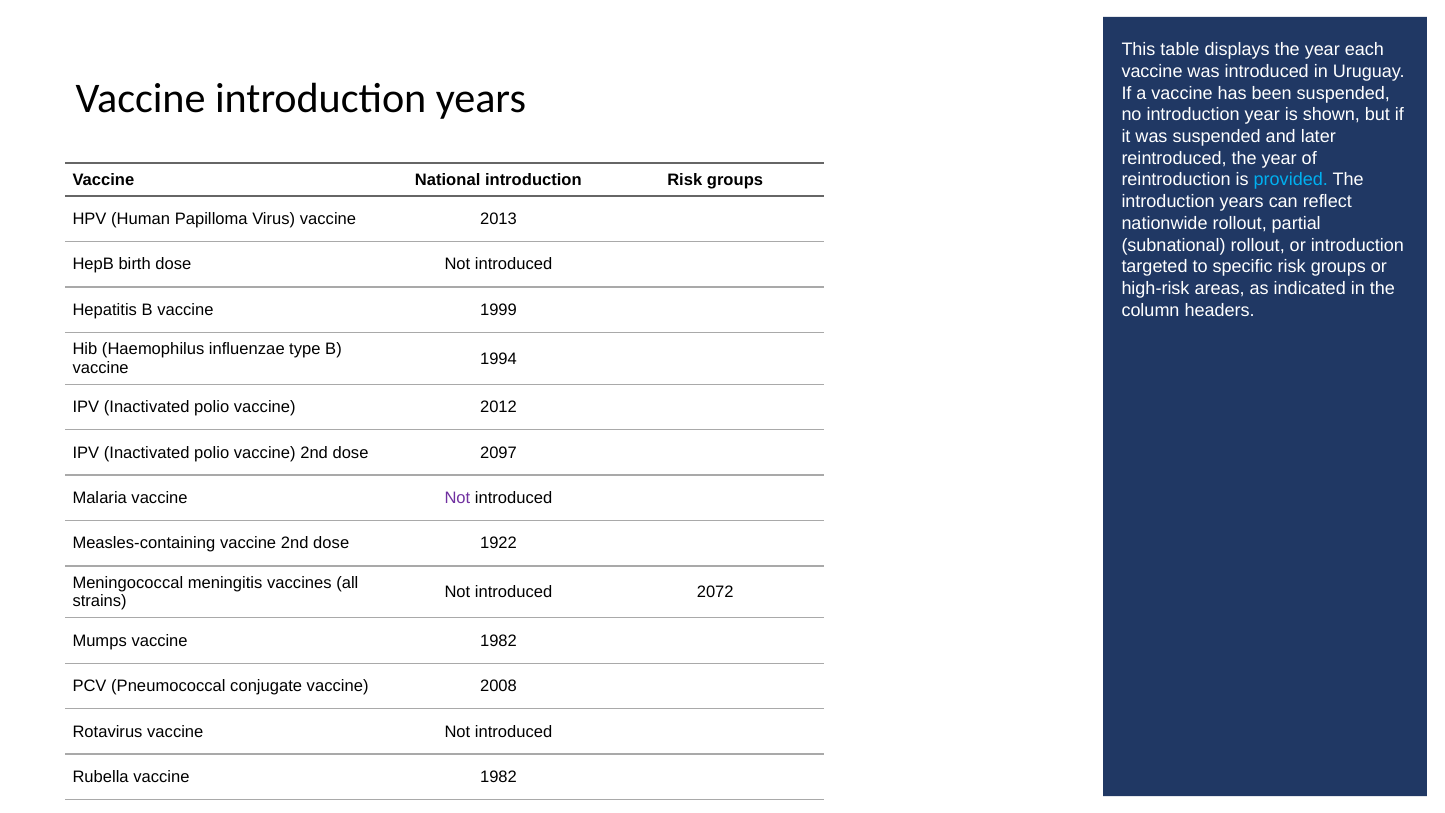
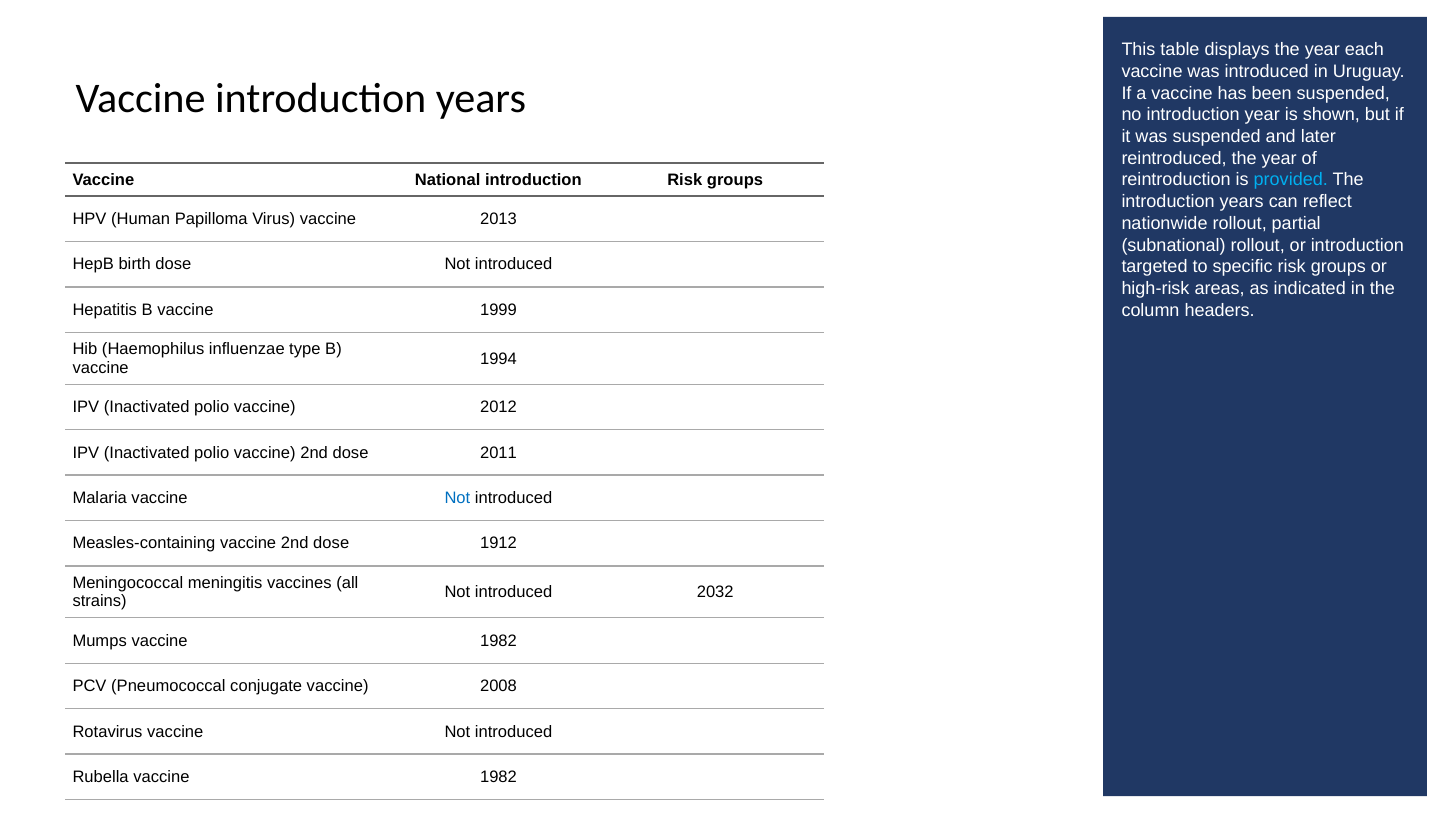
2097: 2097 -> 2011
Not at (457, 498) colour: purple -> blue
1922: 1922 -> 1912
2072: 2072 -> 2032
